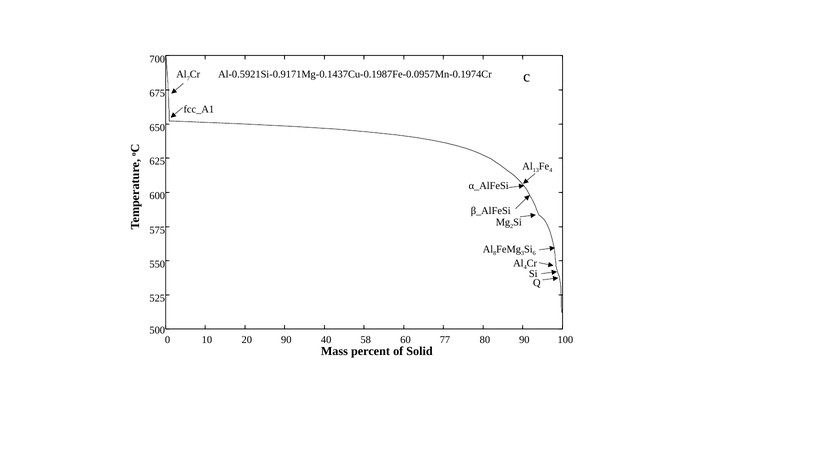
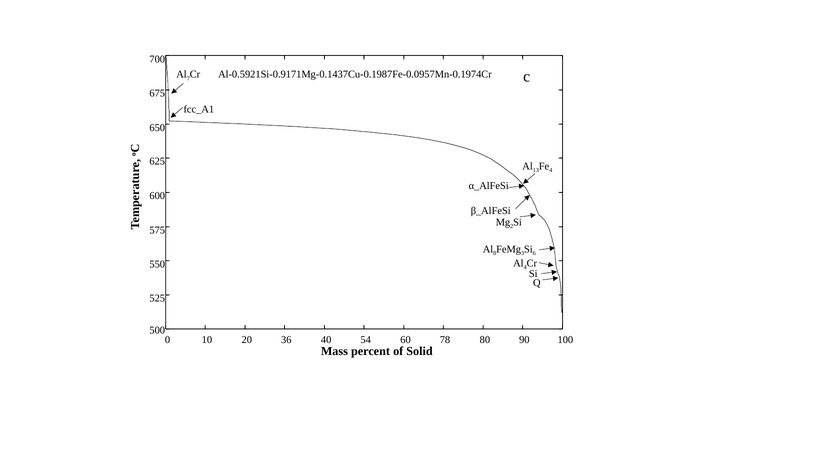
20 90: 90 -> 36
58: 58 -> 54
77: 77 -> 78
